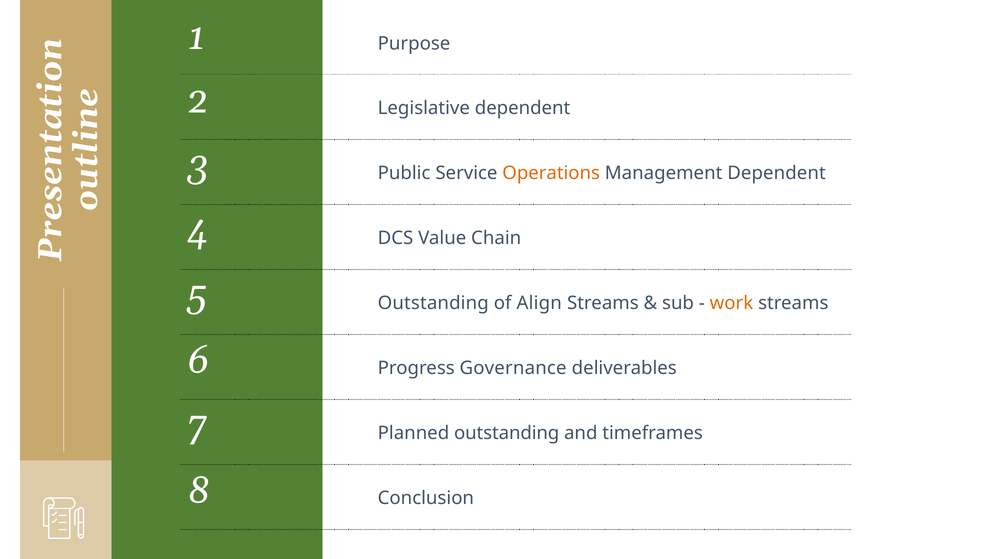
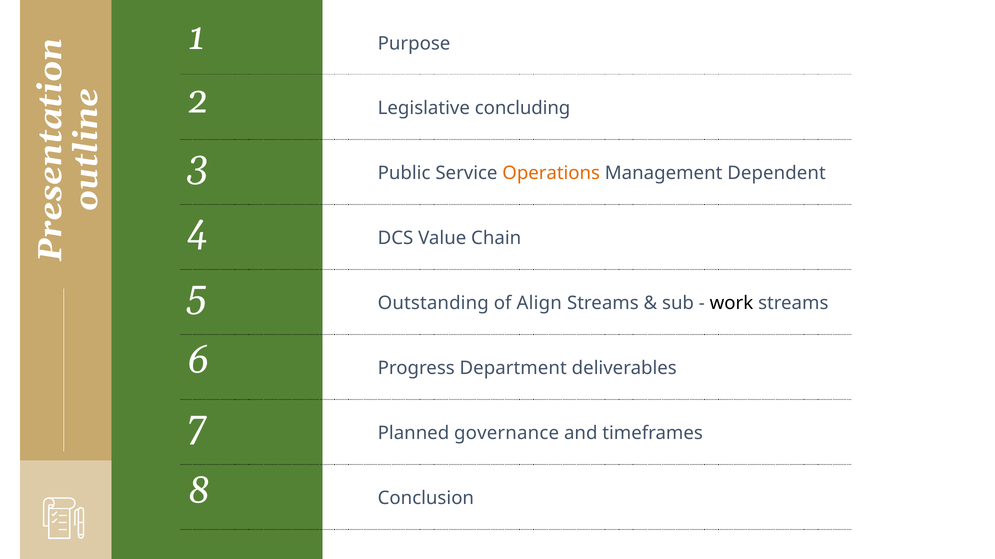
Legislative dependent: dependent -> concluding
work colour: orange -> black
Governance: Governance -> Department
Planned outstanding: outstanding -> governance
